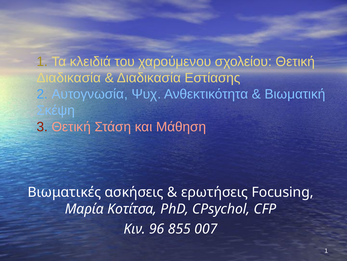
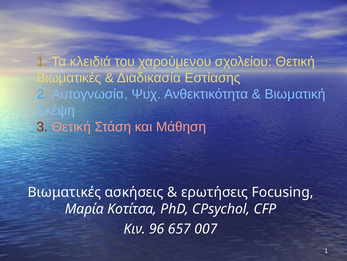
Διαδικασία at (69, 78): Διαδικασία -> Βιωματικές
855: 855 -> 657
